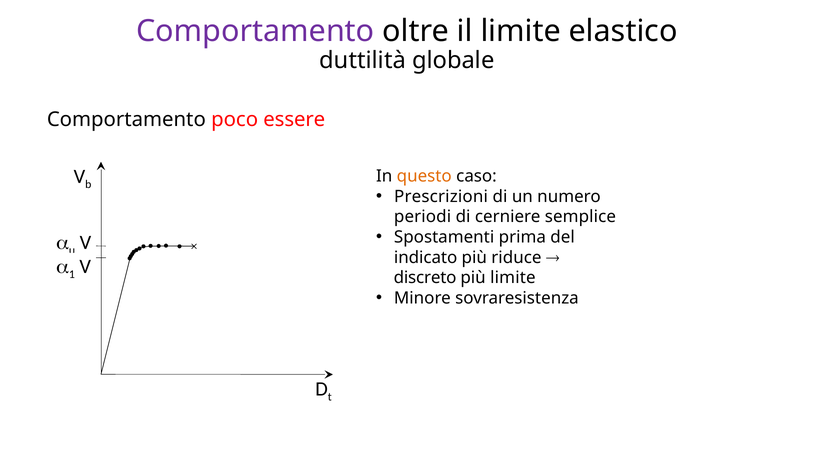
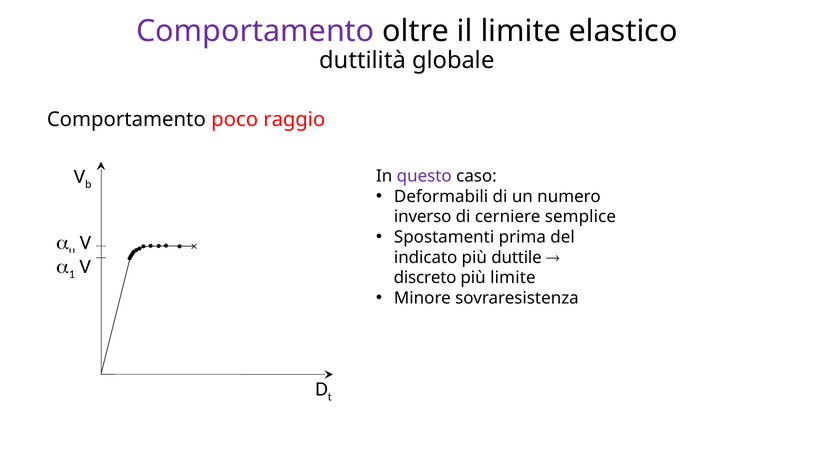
essere: essere -> raggio
questo colour: orange -> purple
Prescrizioni: Prescrizioni -> Deformabili
periodi: periodi -> inverso
riduce: riduce -> duttile
